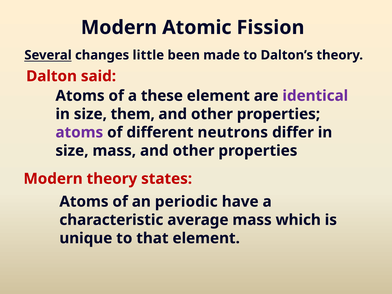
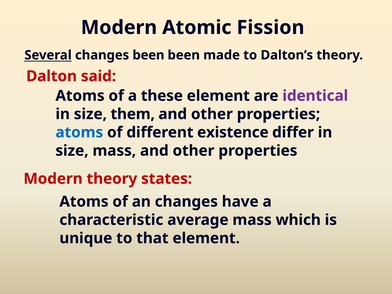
changes little: little -> been
atoms at (79, 132) colour: purple -> blue
neutrons: neutrons -> existence
an periodic: periodic -> changes
